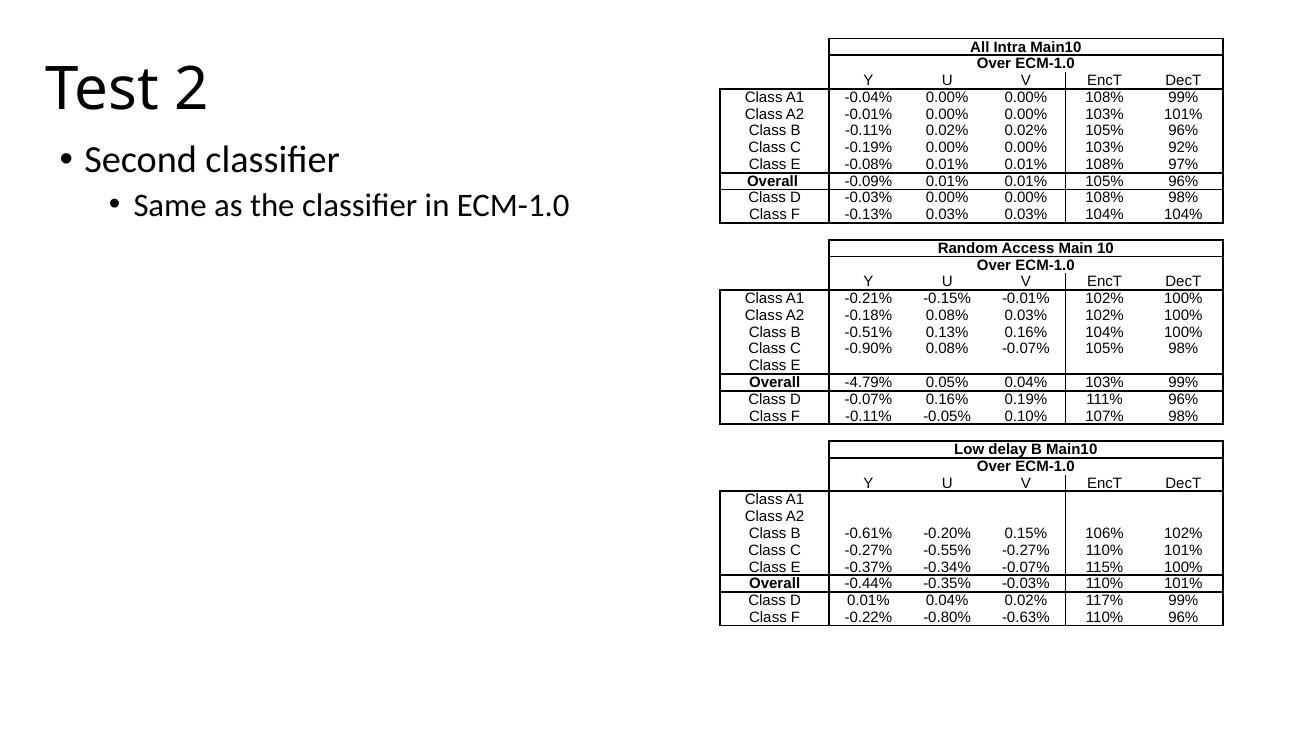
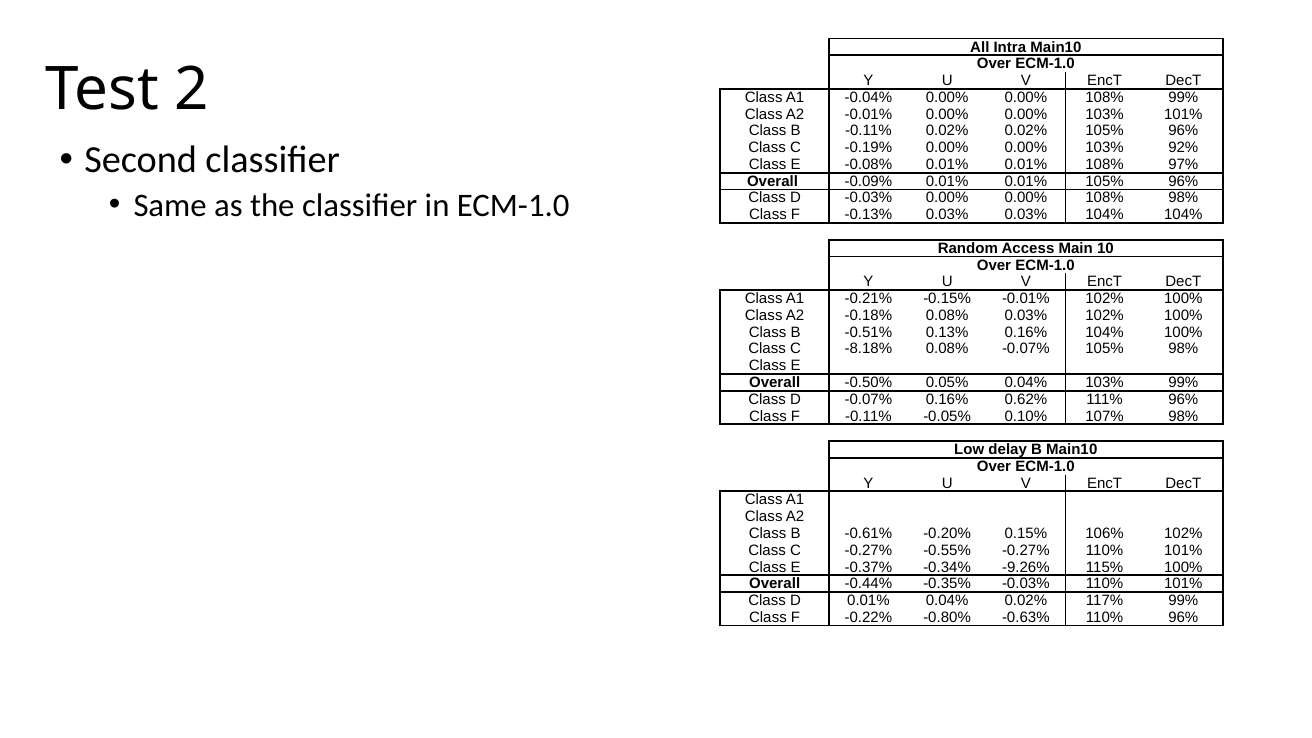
-0.90%: -0.90% -> -8.18%
-4.79%: -4.79% -> -0.50%
0.19%: 0.19% -> 0.62%
-0.34% -0.07%: -0.07% -> -9.26%
